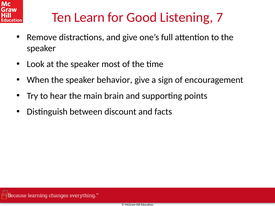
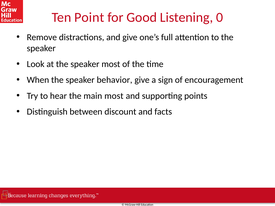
Learn: Learn -> Point
7: 7 -> 0
main brain: brain -> most
